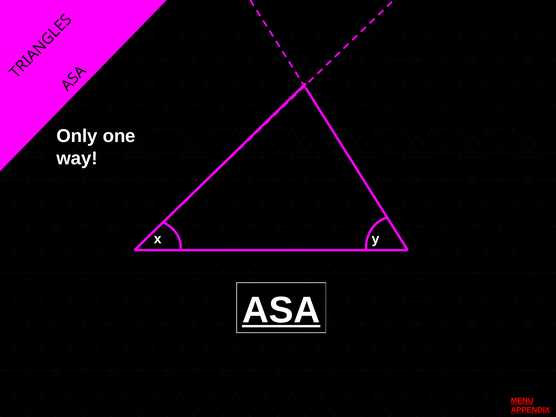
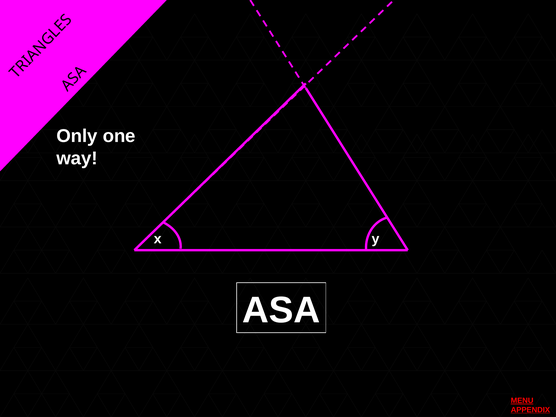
ASA underline: present -> none
